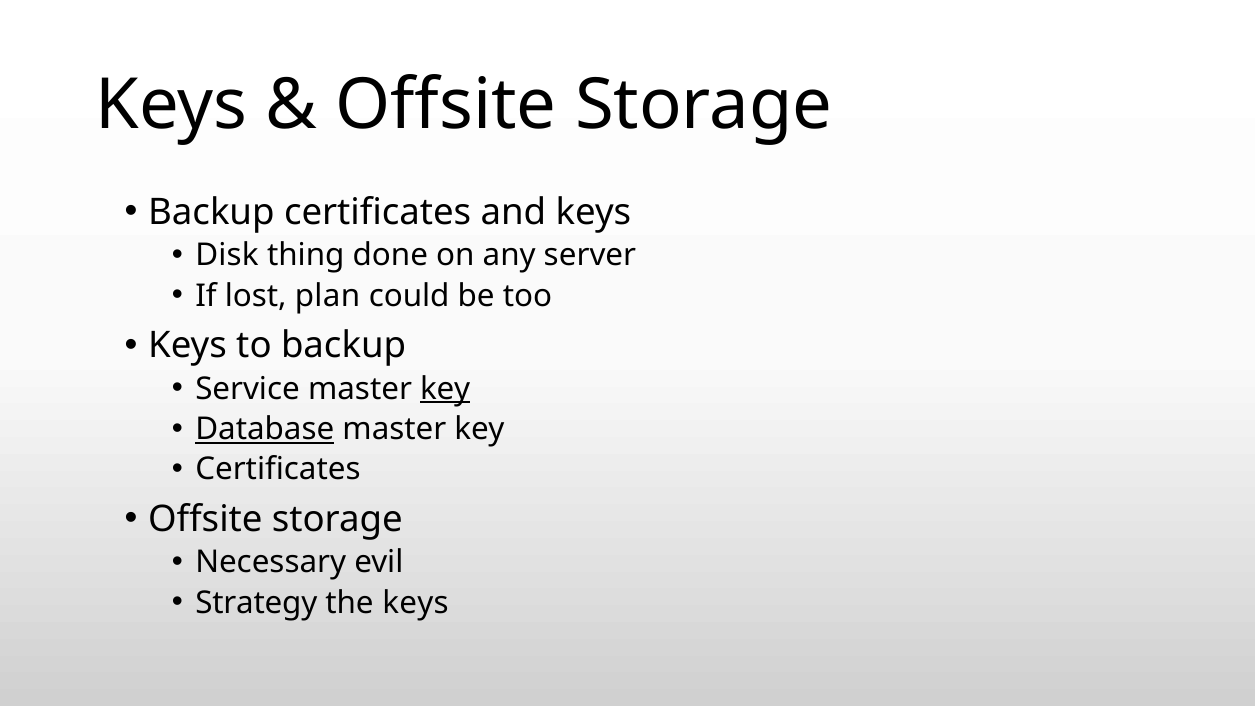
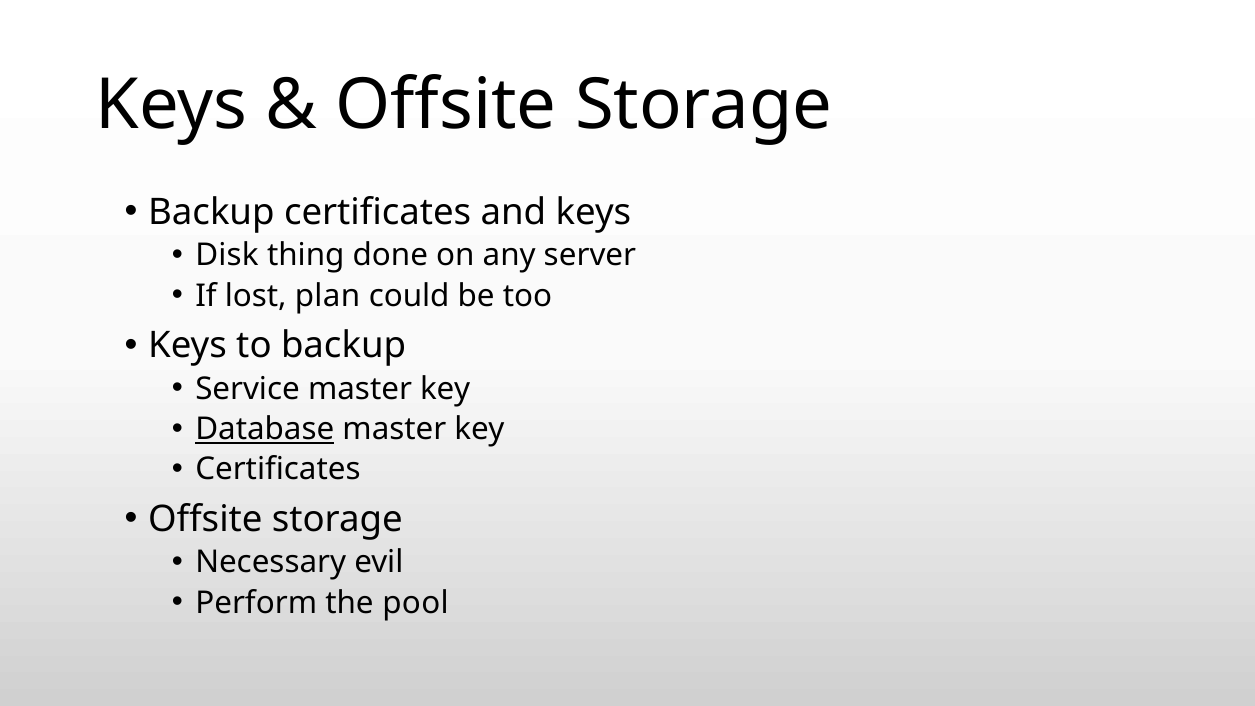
key at (445, 389) underline: present -> none
Strategy: Strategy -> Perform
the keys: keys -> pool
